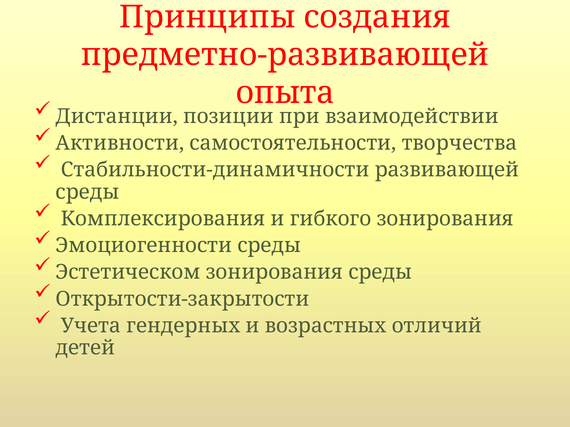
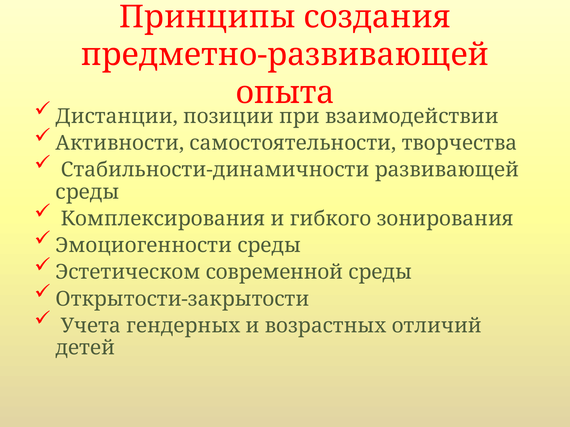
Эстетическом зонирования: зонирования -> современной
